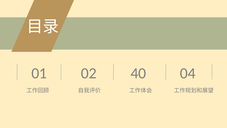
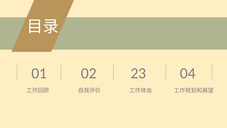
40: 40 -> 23
